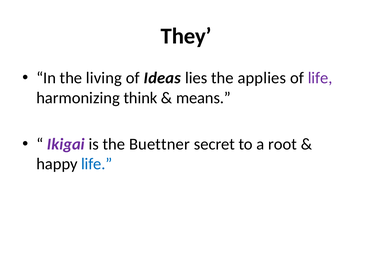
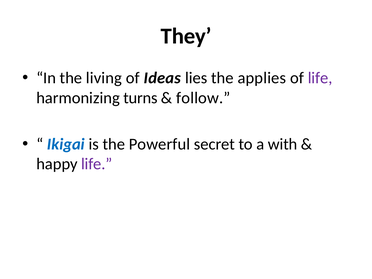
think: think -> turns
means: means -> follow
Ikigai colour: purple -> blue
Buettner: Buettner -> Powerful
root: root -> with
life at (97, 164) colour: blue -> purple
